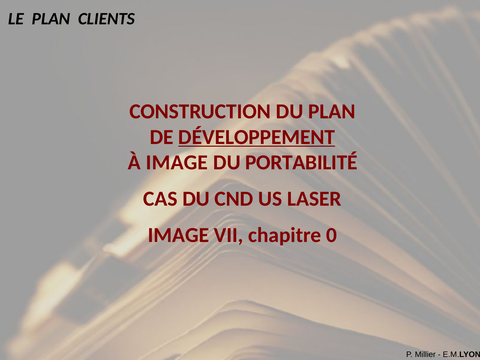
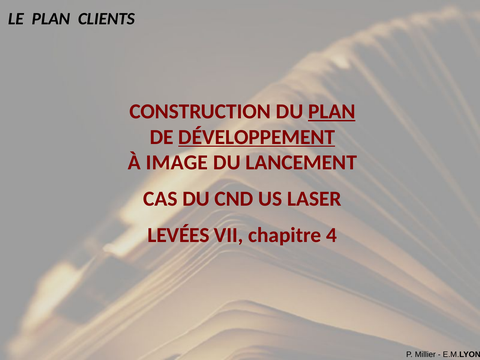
PLAN at (332, 111) underline: none -> present
PORTABILITÉ: PORTABILITÉ -> LANCEMENT
IMAGE at (178, 235): IMAGE -> LEVÉES
0: 0 -> 4
